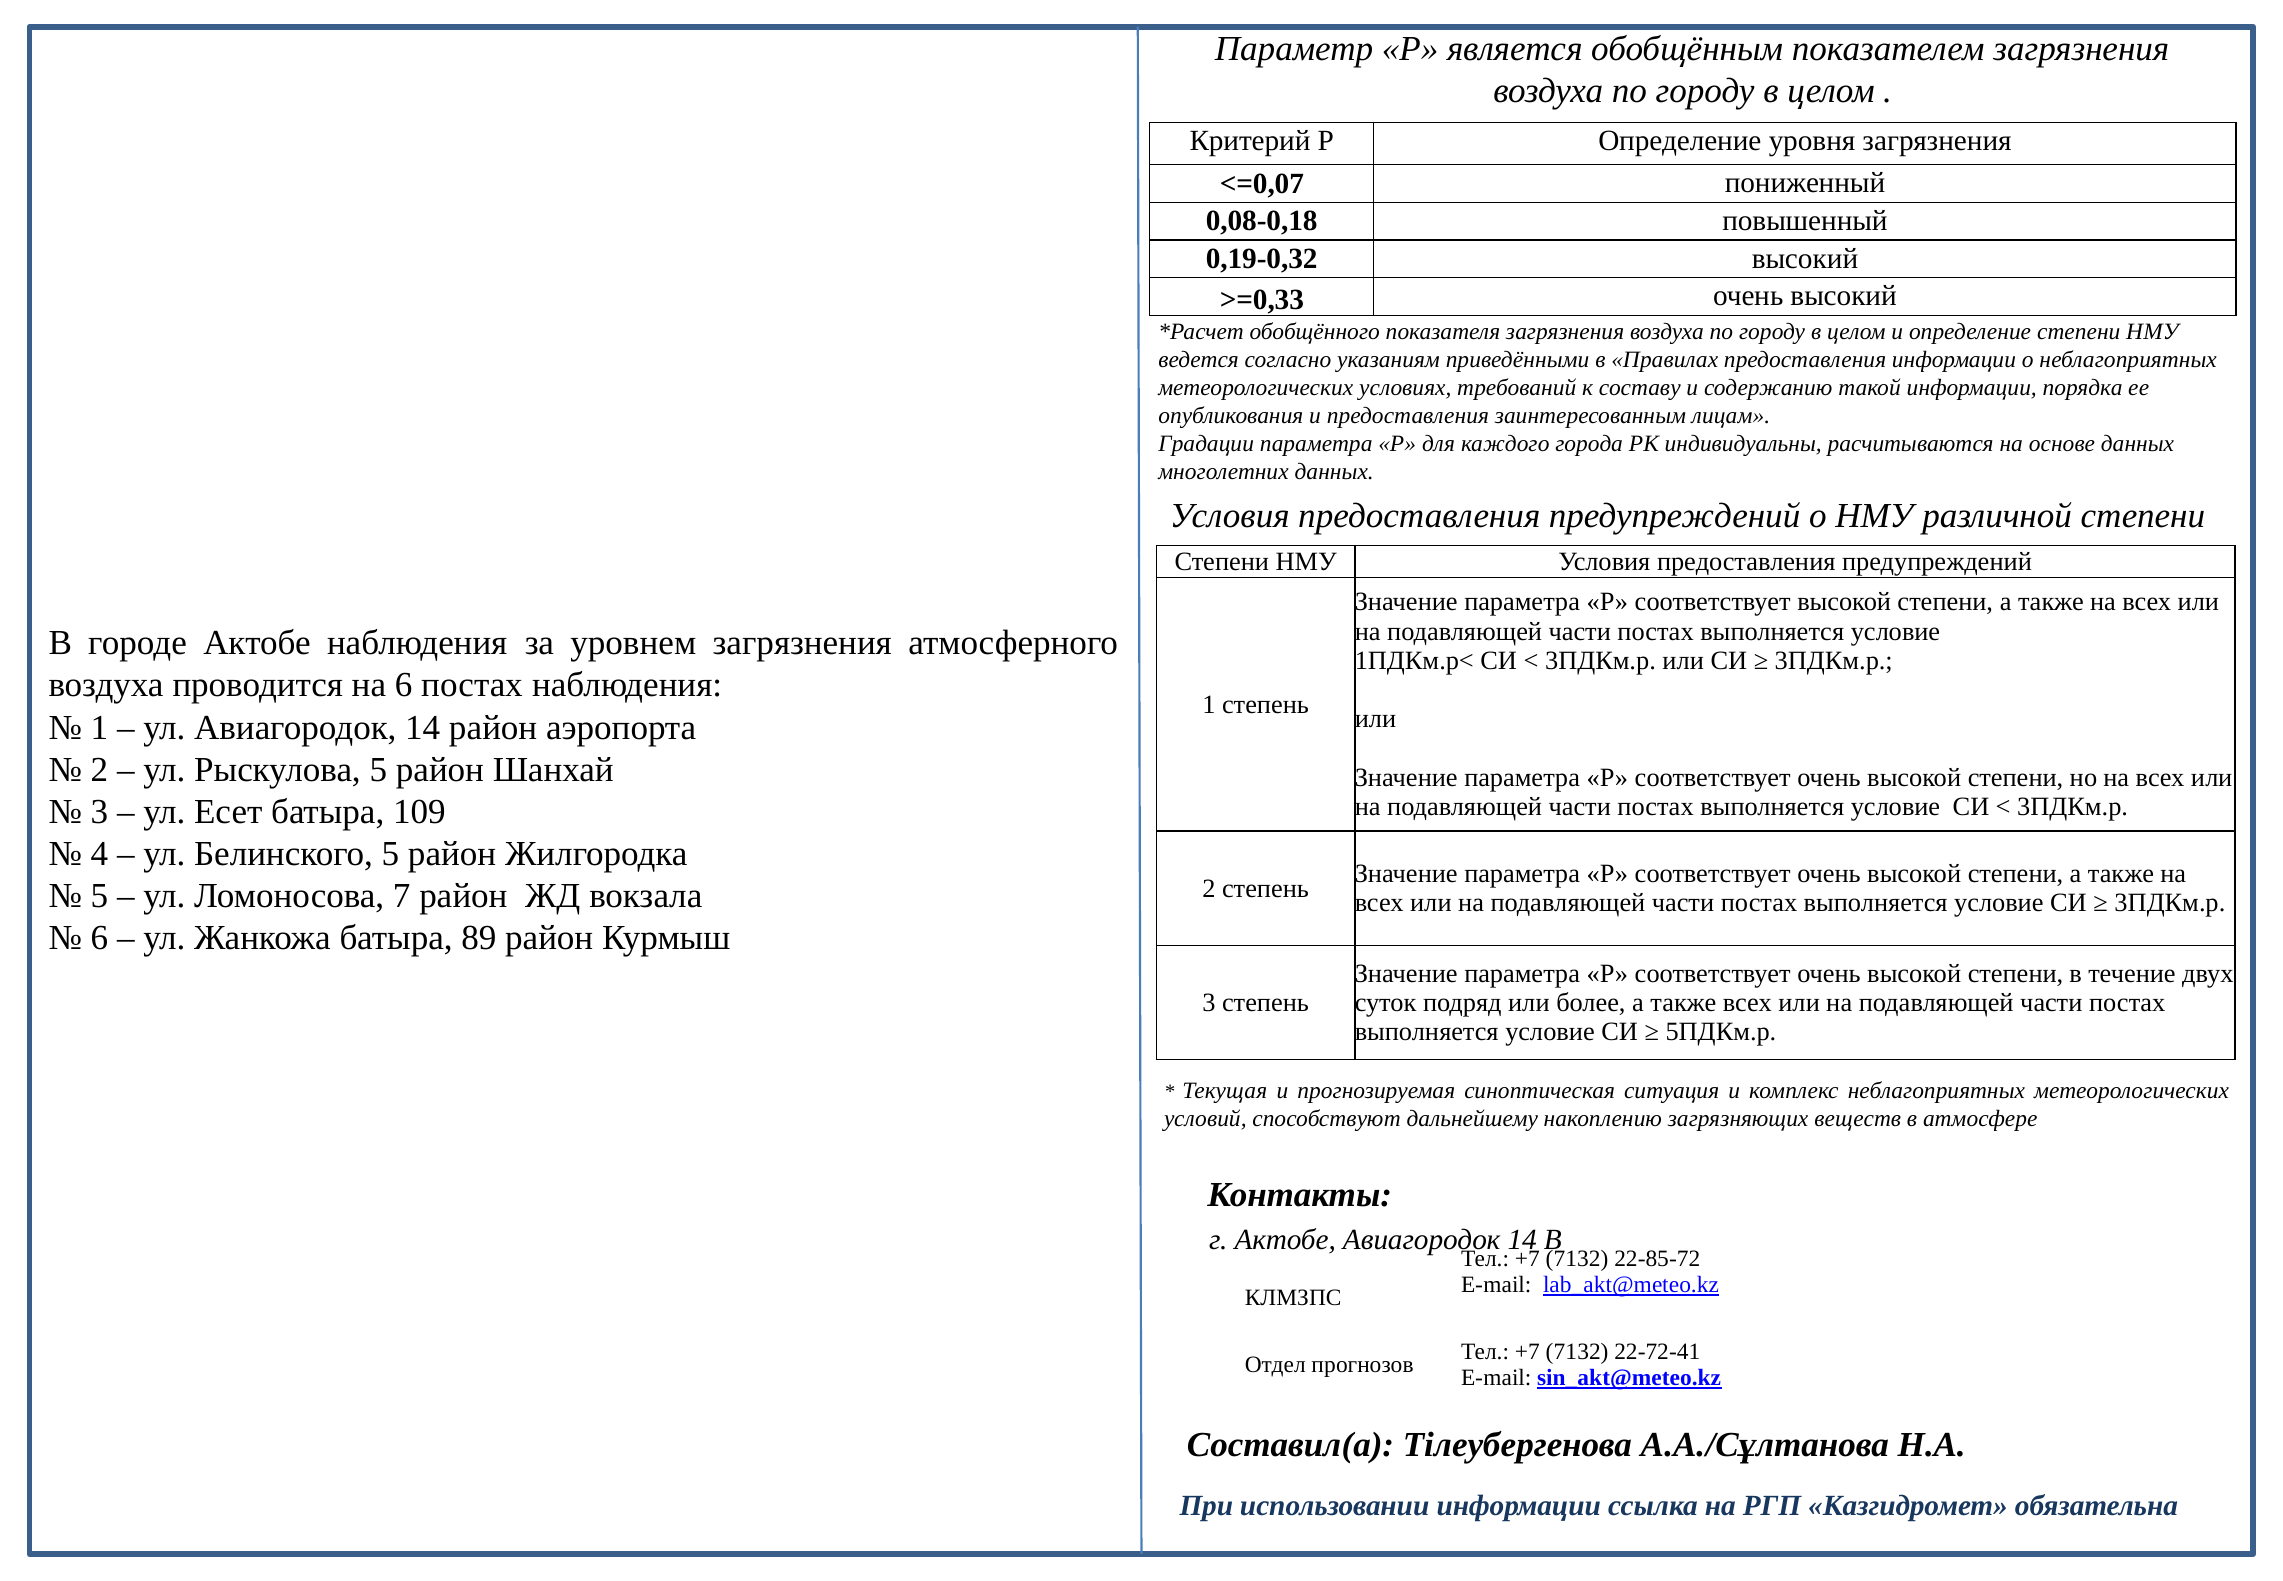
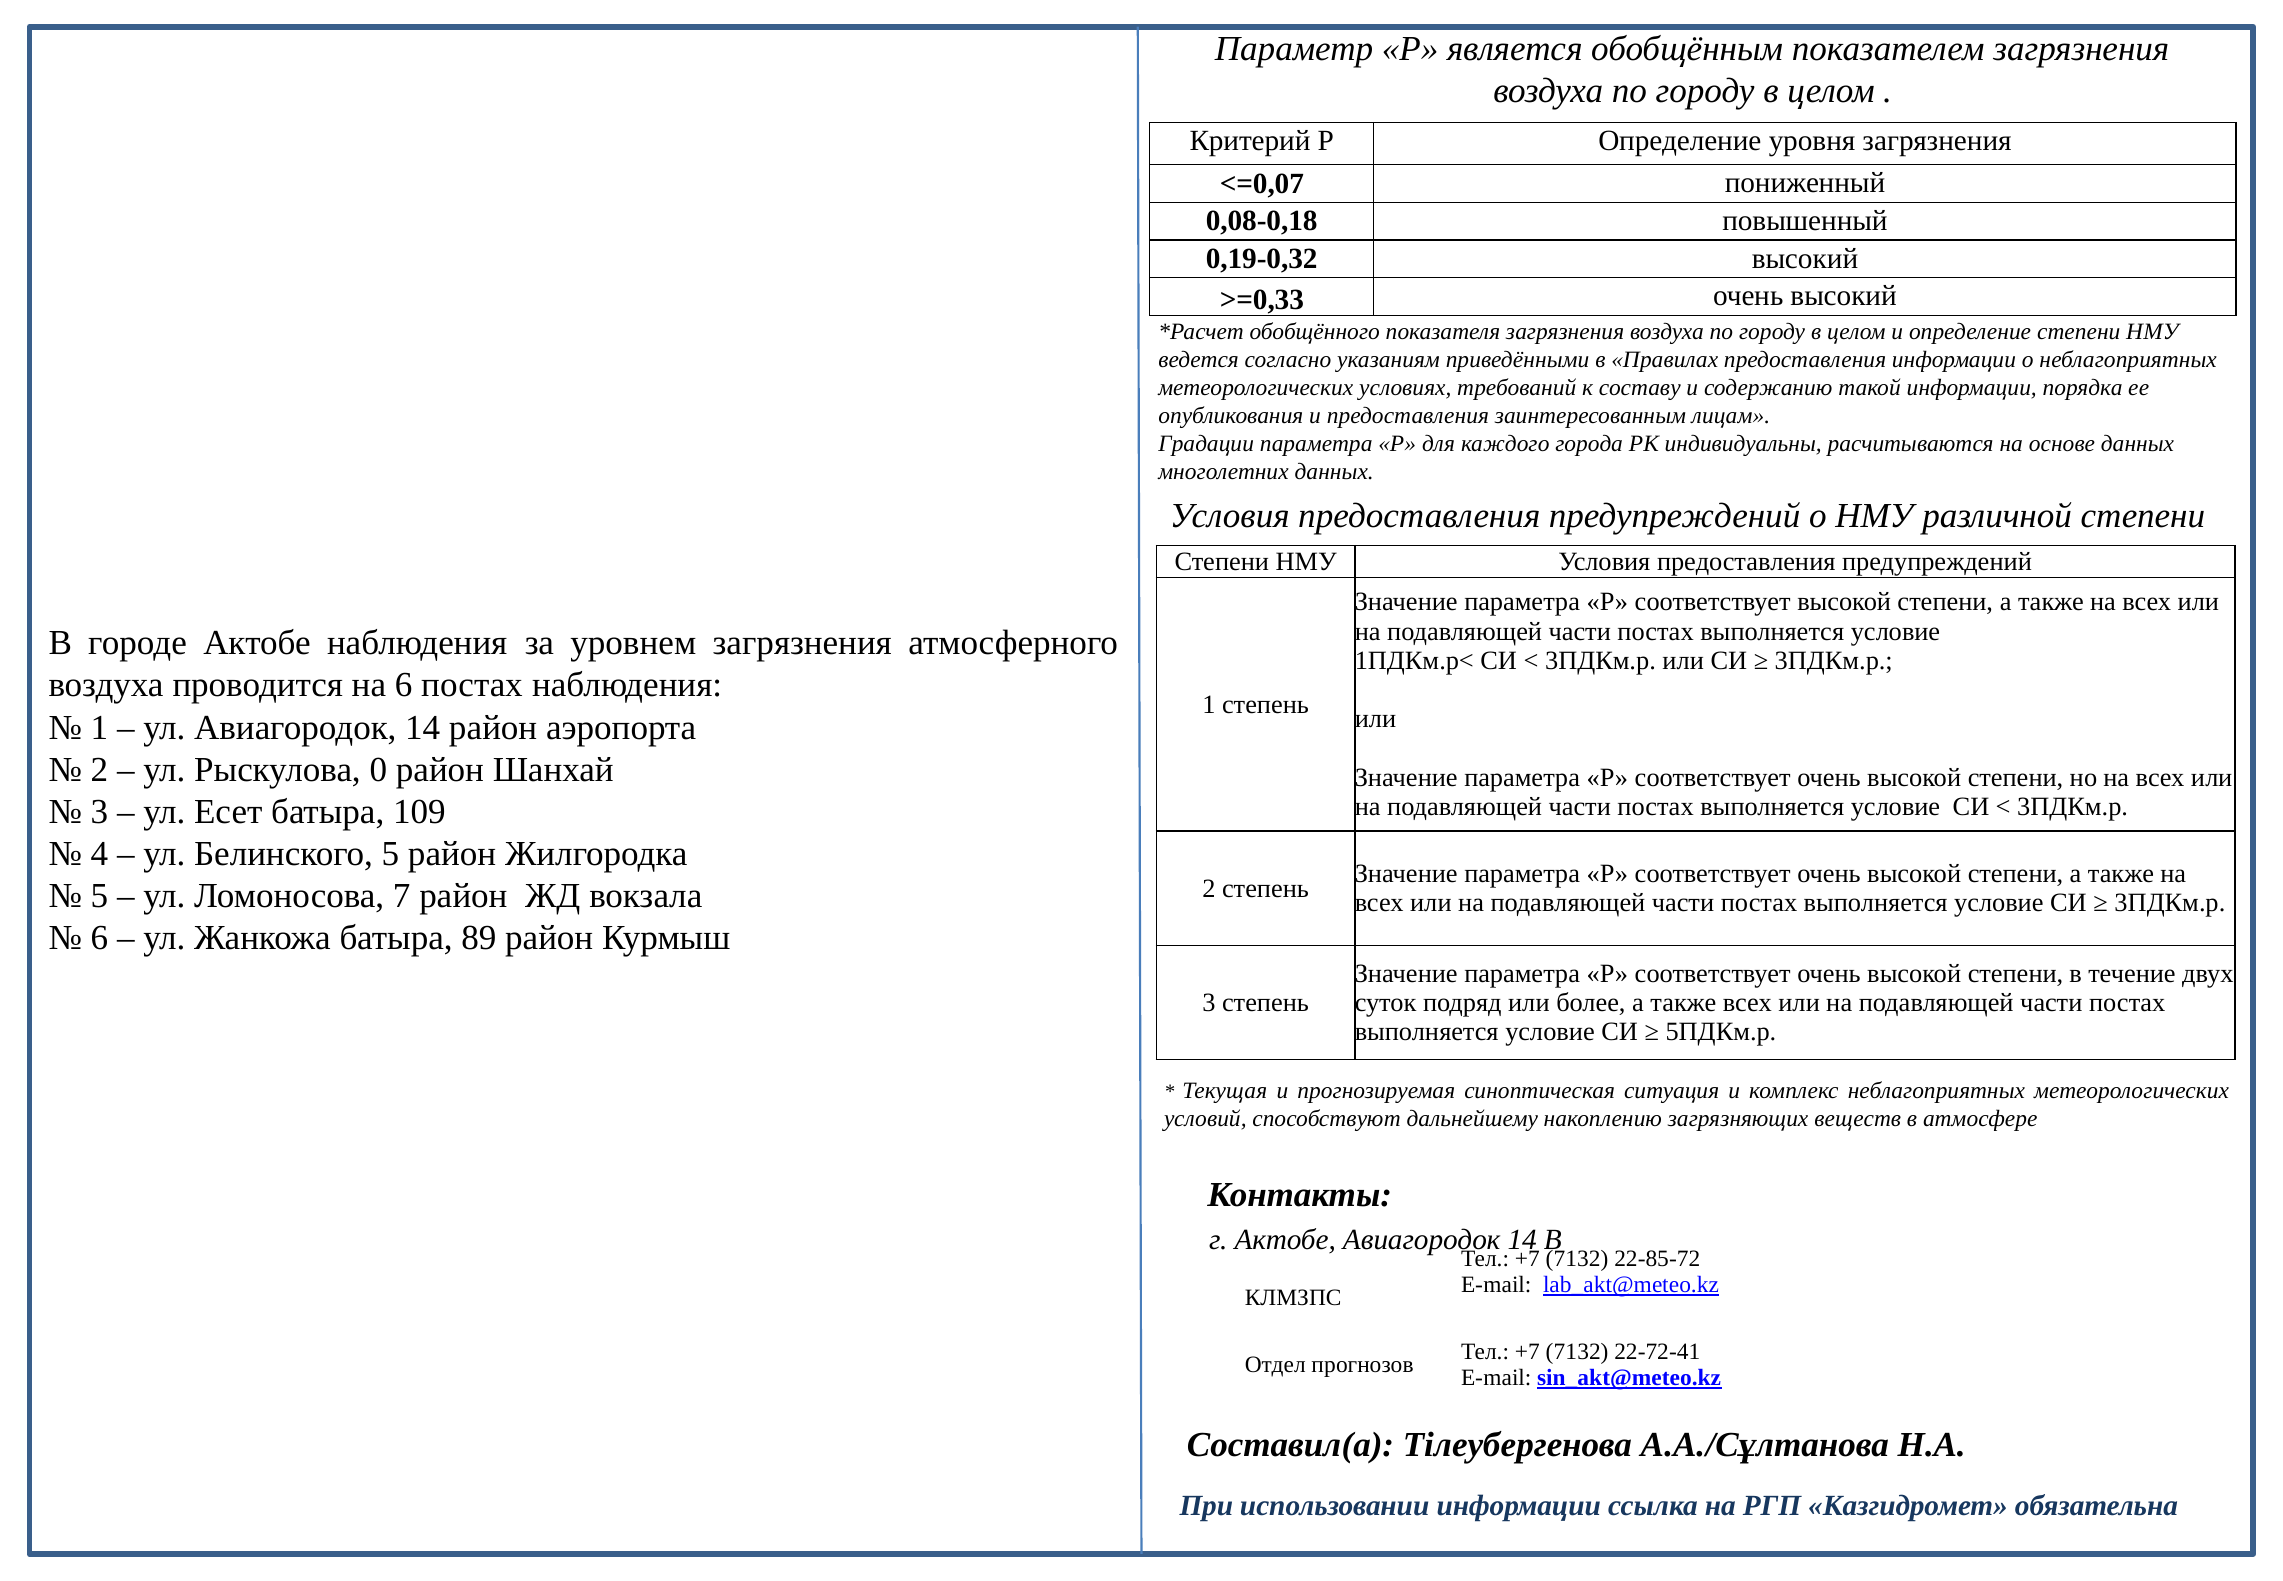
Рыскулова 5: 5 -> 0
